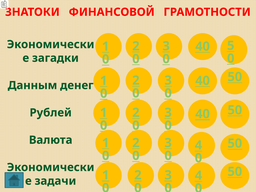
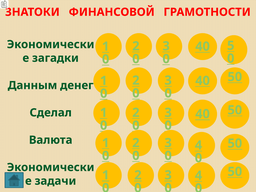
Рублей: Рублей -> Сделал
